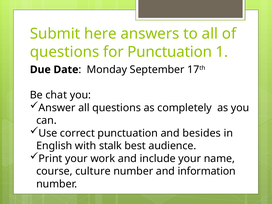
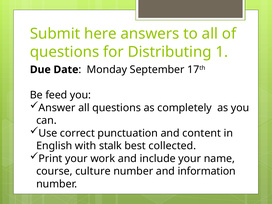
for Punctuation: Punctuation -> Distributing
chat: chat -> feed
besides: besides -> content
audience: audience -> collected
